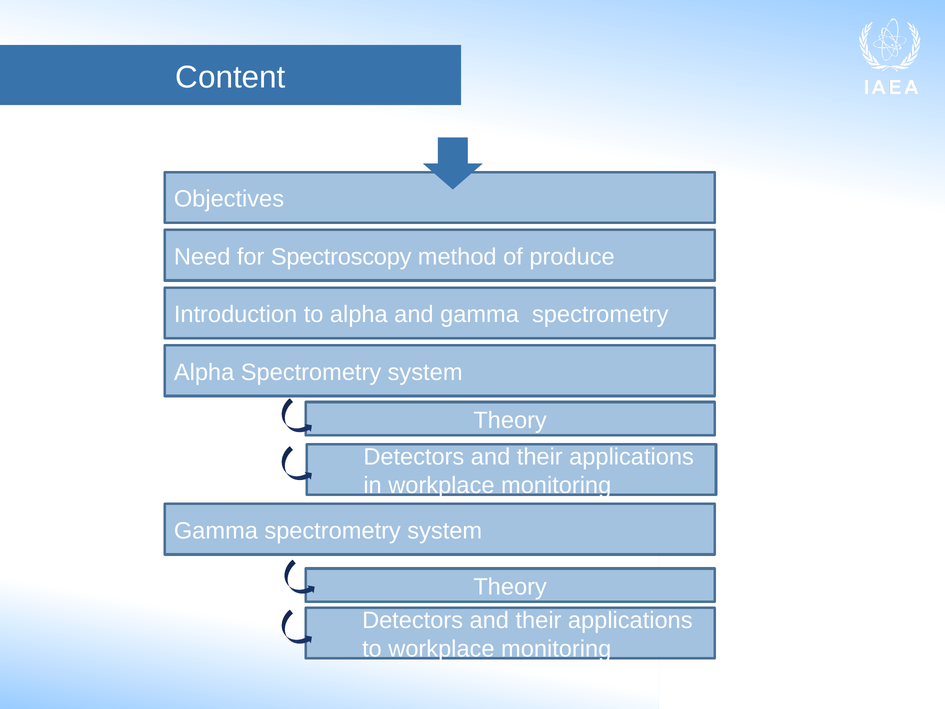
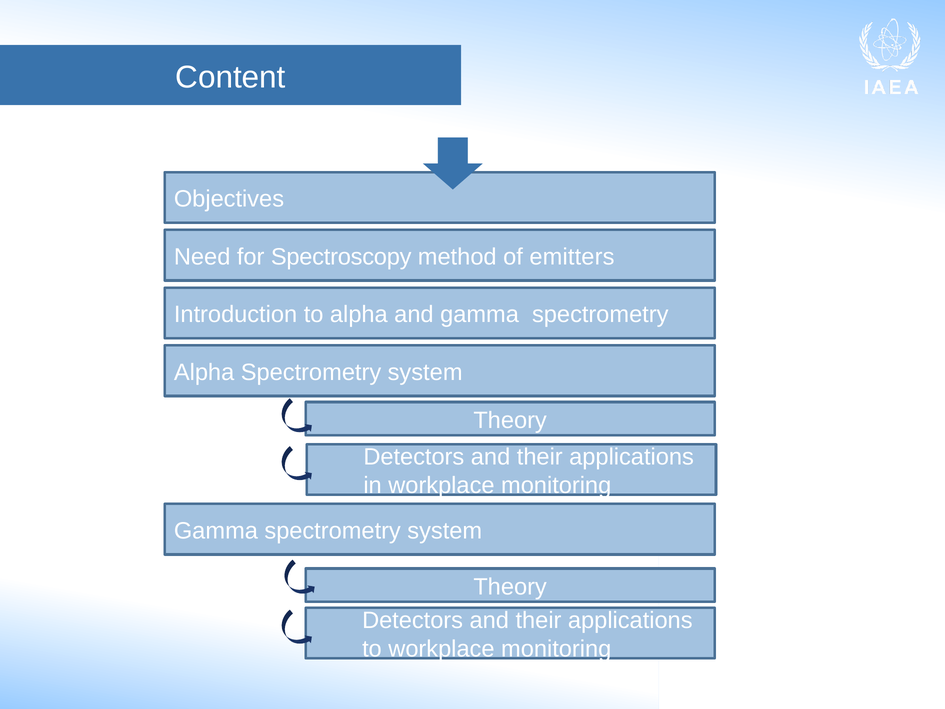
produce: produce -> emitters
